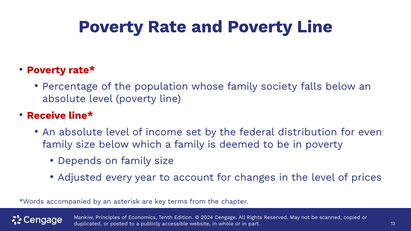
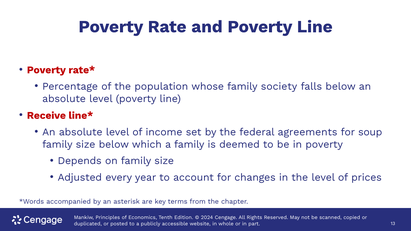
distribution: distribution -> agreements
even: even -> soup
